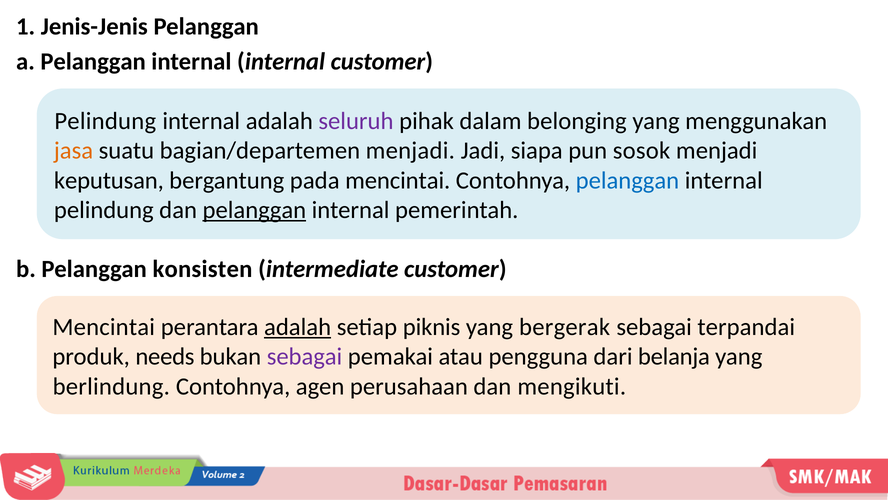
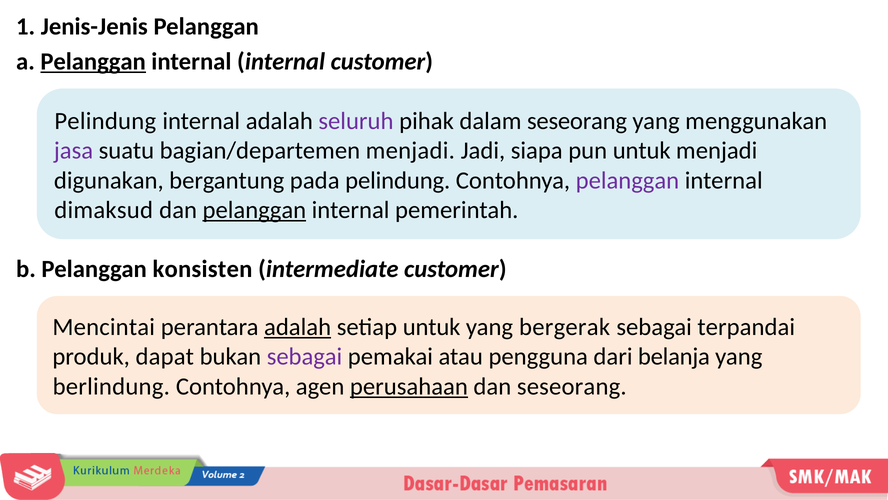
Pelanggan at (93, 62) underline: none -> present
dalam belonging: belonging -> seseorang
jasa colour: orange -> purple
pun sosok: sosok -> untuk
keputusan: keputusan -> digunakan
pada mencintai: mencintai -> pelindung
pelanggan at (627, 180) colour: blue -> purple
pelindung at (104, 210): pelindung -> dimaksud
setiap piknis: piknis -> untuk
needs: needs -> dapat
perusahaan underline: none -> present
dan mengikuti: mengikuti -> seseorang
